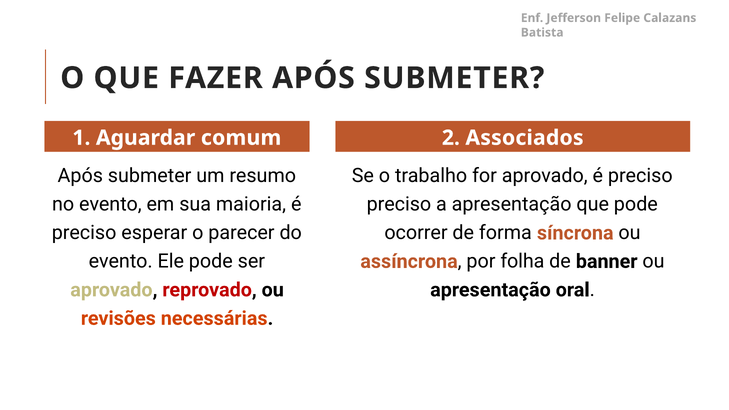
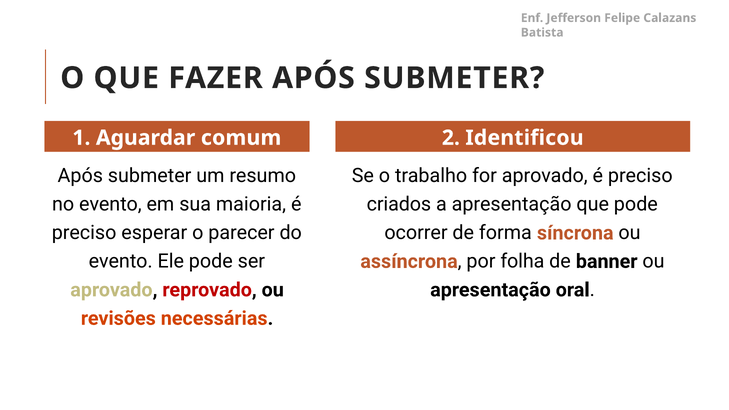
Associados: Associados -> Identificou
preciso at (399, 204): preciso -> criados
